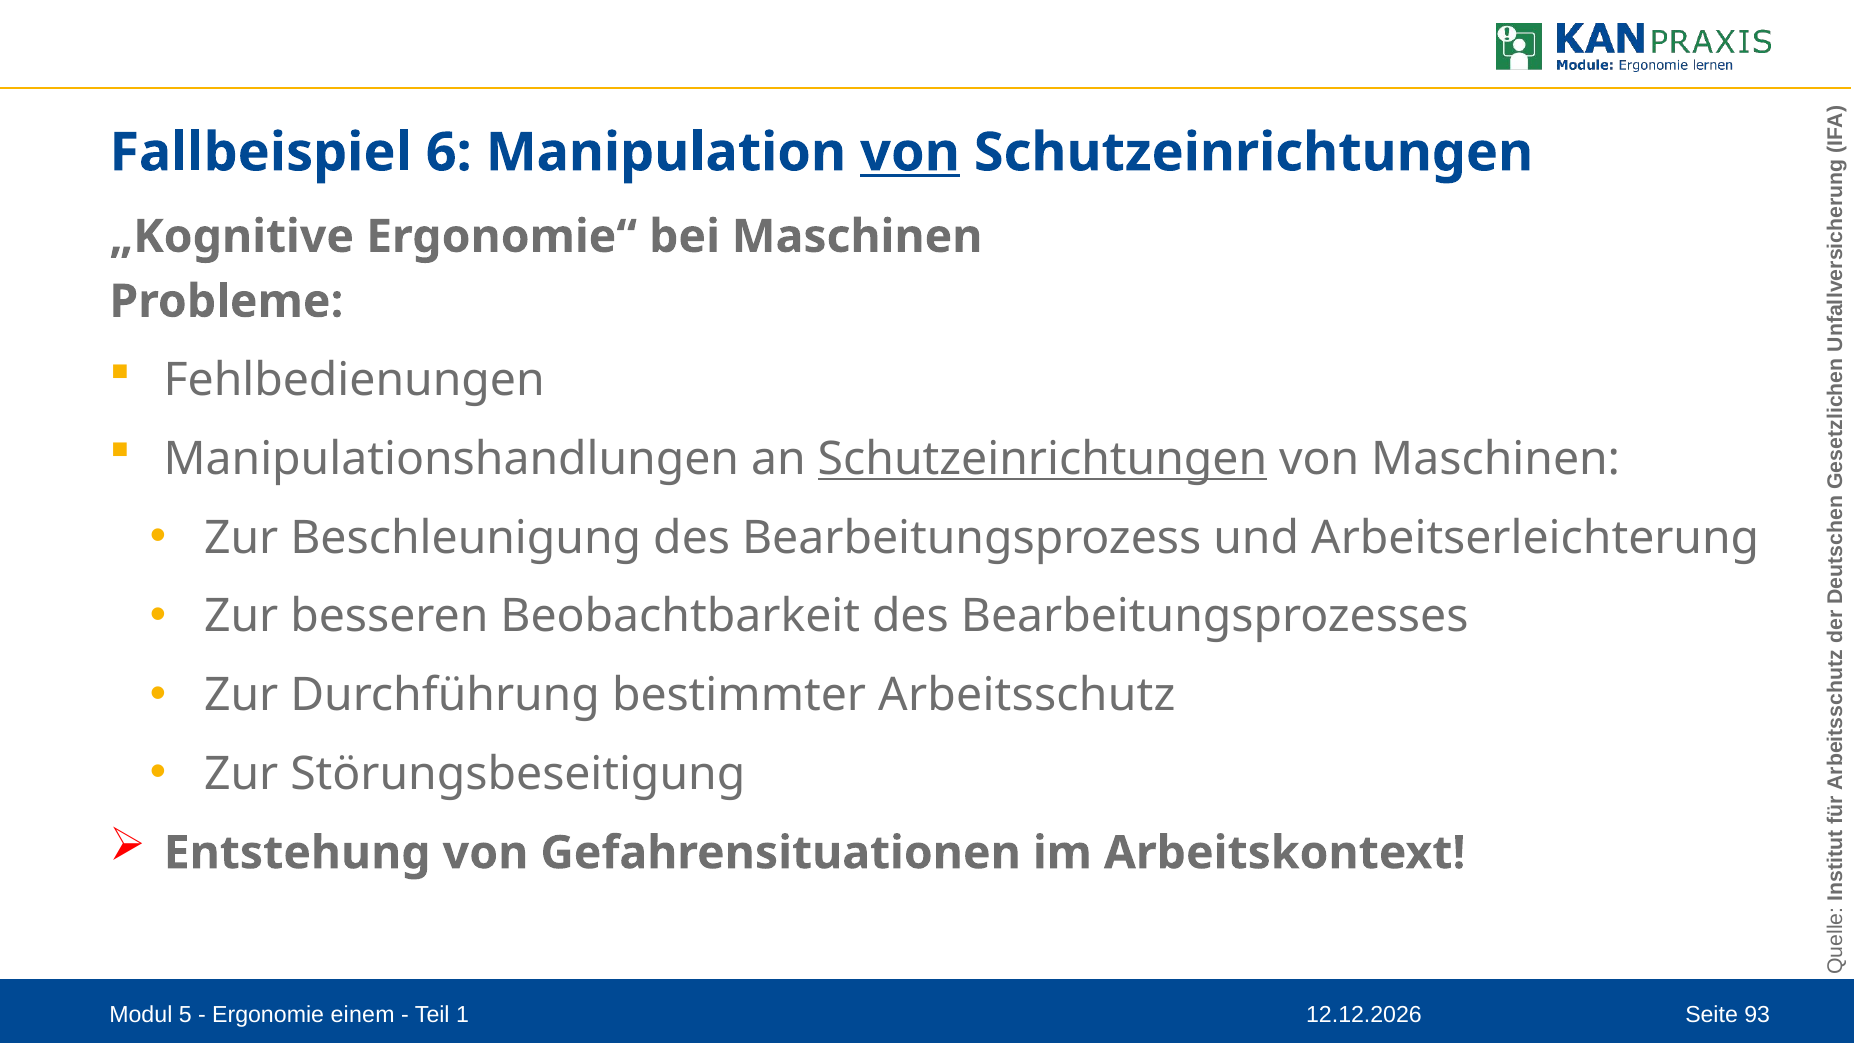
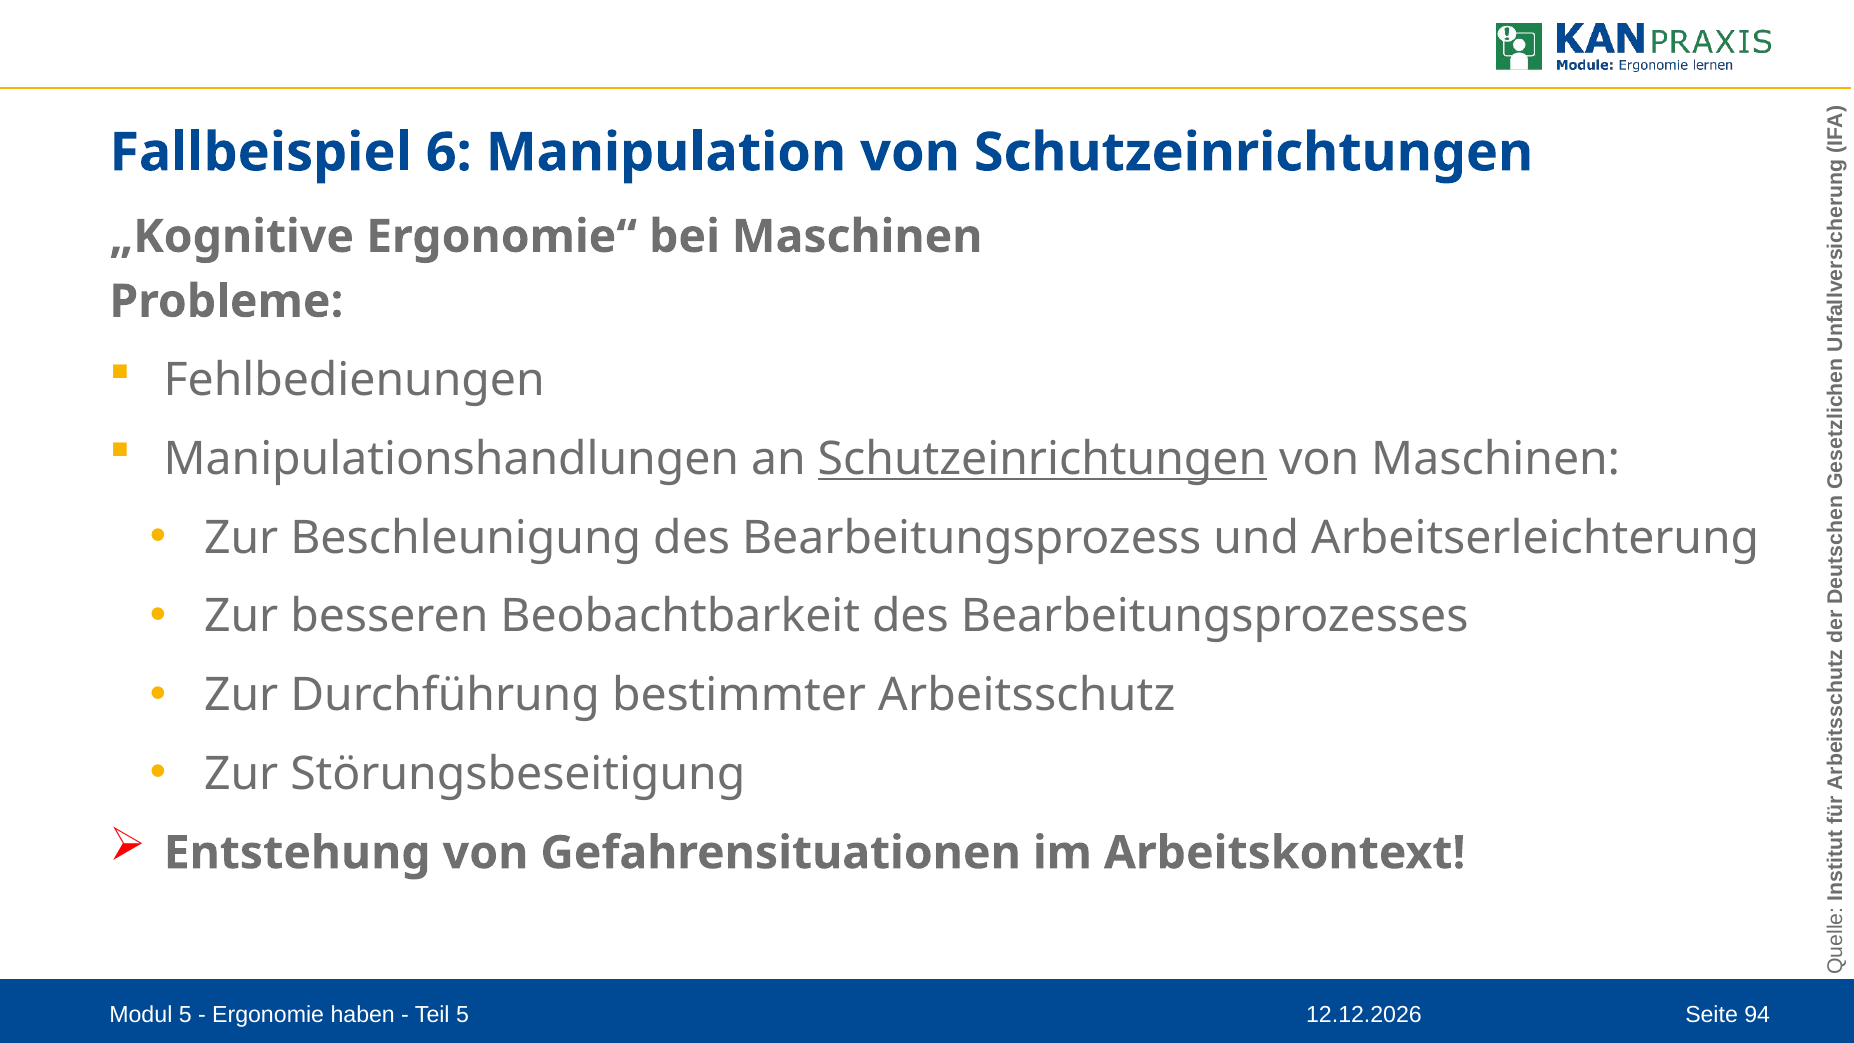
von at (910, 153) underline: present -> none
einem: einem -> haben
Teil 1: 1 -> 5
93: 93 -> 94
